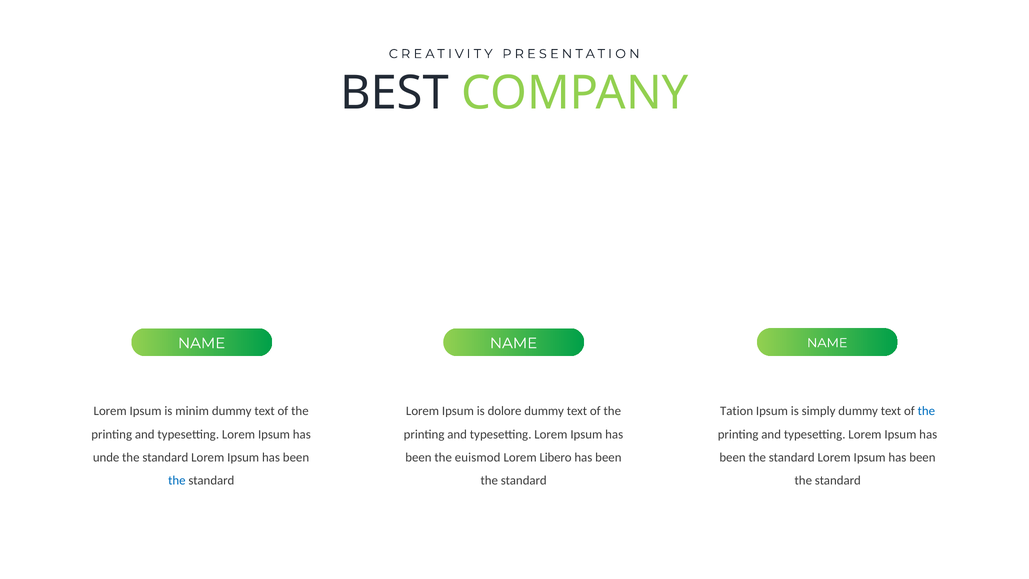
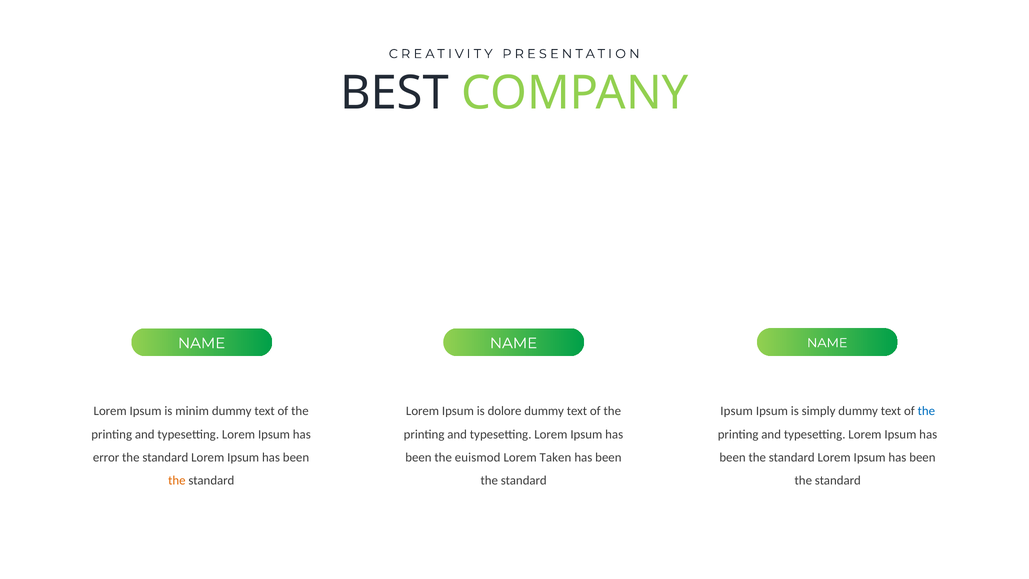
Tation at (737, 411): Tation -> Ipsum
unde: unde -> error
Libero: Libero -> Taken
the at (177, 480) colour: blue -> orange
